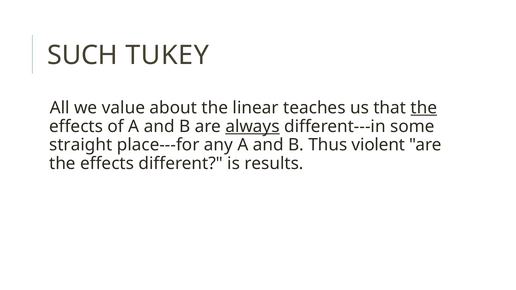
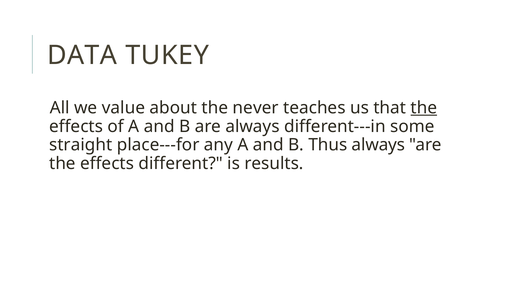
SUCH: SUCH -> DATA
linear: linear -> never
always at (253, 126) underline: present -> none
Thus violent: violent -> always
